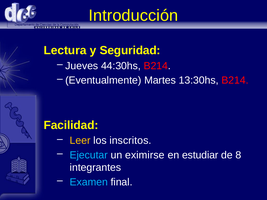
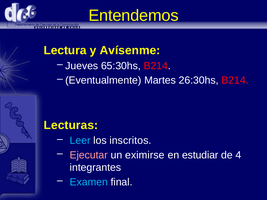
Introducción: Introducción -> Entendemos
Seguridad: Seguridad -> Avísenme
44:30hs: 44:30hs -> 65:30hs
13:30hs: 13:30hs -> 26:30hs
Facilidad: Facilidad -> Lecturas
Leer colour: yellow -> light blue
Ejecutar colour: light blue -> pink
8: 8 -> 4
